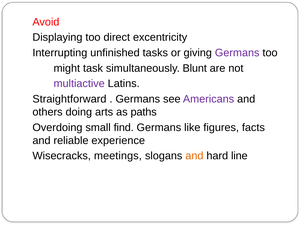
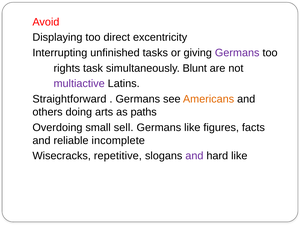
might: might -> rights
Americans colour: purple -> orange
find: find -> sell
experience: experience -> incomplete
meetings: meetings -> repetitive
and at (194, 156) colour: orange -> purple
hard line: line -> like
